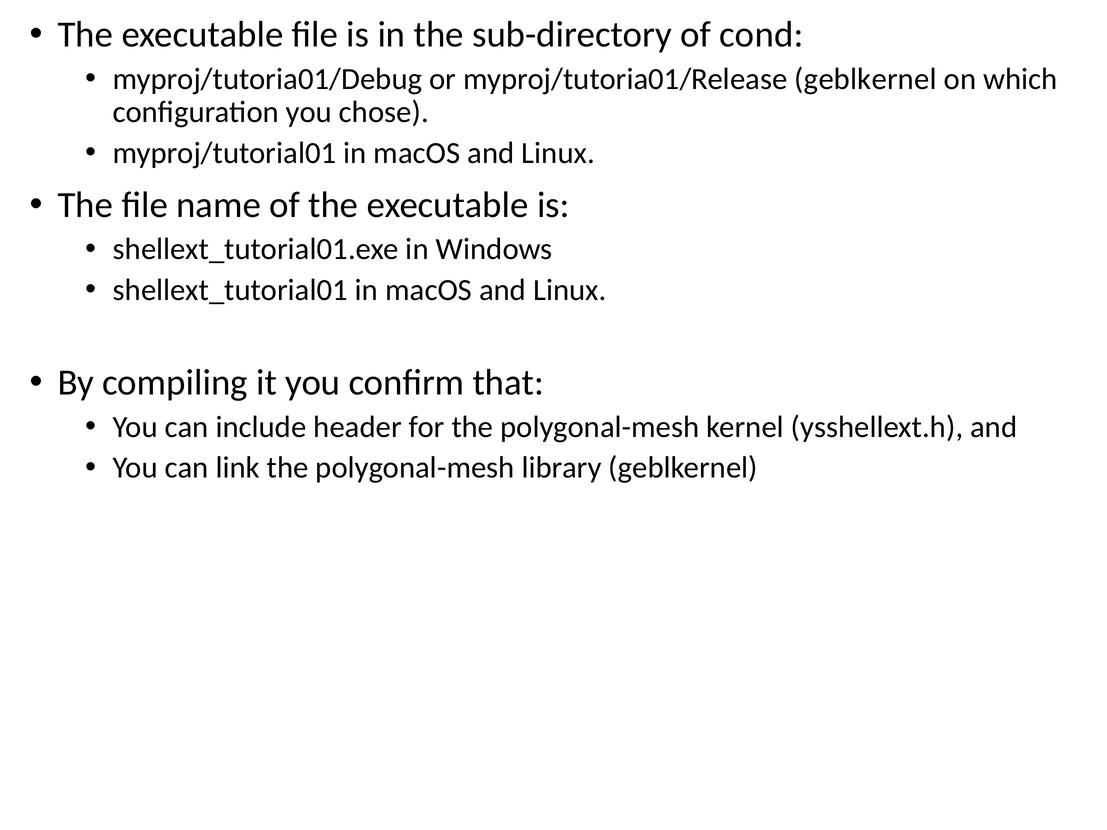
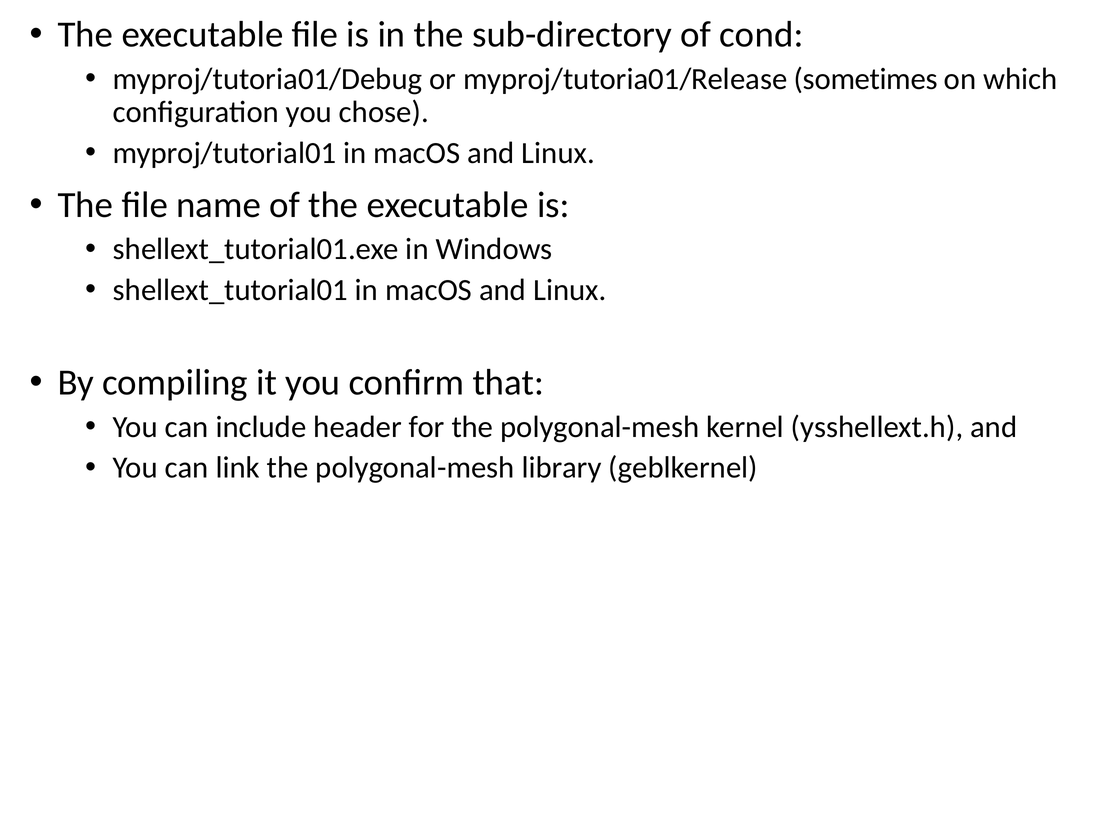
myproj/tutoria01/Release geblkernel: geblkernel -> sometimes
